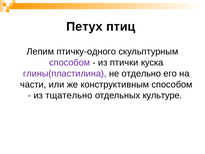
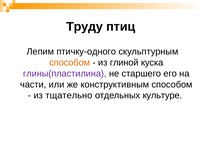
Петух: Петух -> Труду
способом at (70, 62) colour: purple -> orange
птички: птички -> глиной
отдельно: отдельно -> старшего
